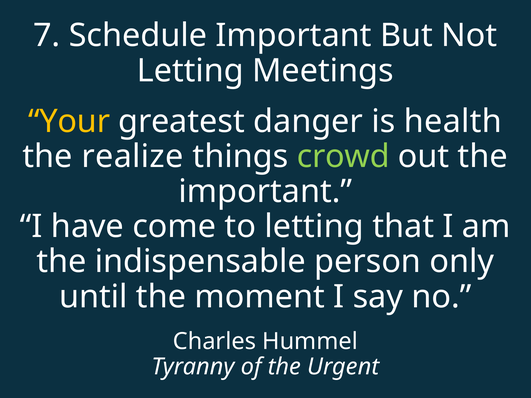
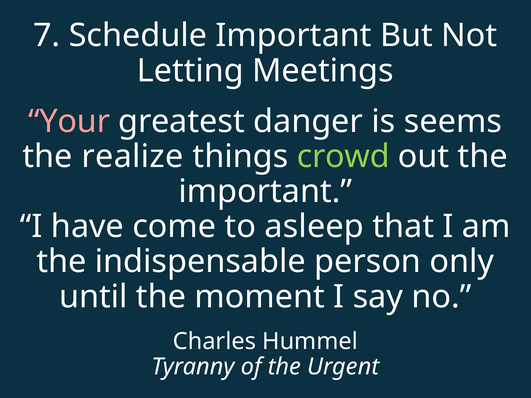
Your colour: yellow -> pink
health: health -> seems
to letting: letting -> asleep
